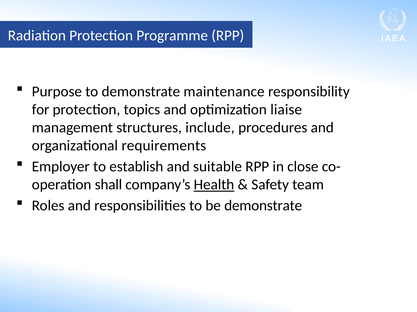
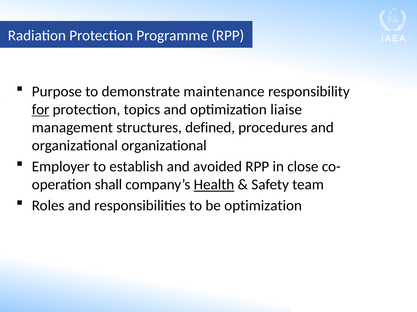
for underline: none -> present
include: include -> defined
organizational requirements: requirements -> organizational
suitable: suitable -> avoided
be demonstrate: demonstrate -> optimization
